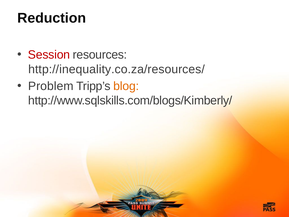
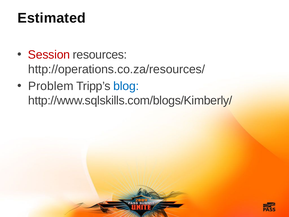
Reduction: Reduction -> Estimated
http://inequality.co.za/resources/: http://inequality.co.za/resources/ -> http://operations.co.za/resources/
blog colour: orange -> blue
